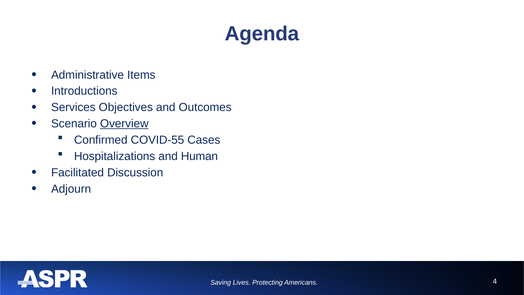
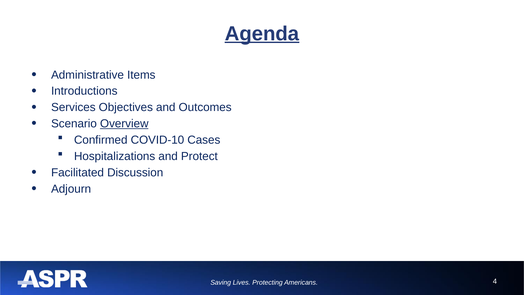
Agenda underline: none -> present
COVID-55: COVID-55 -> COVID-10
Human: Human -> Protect
